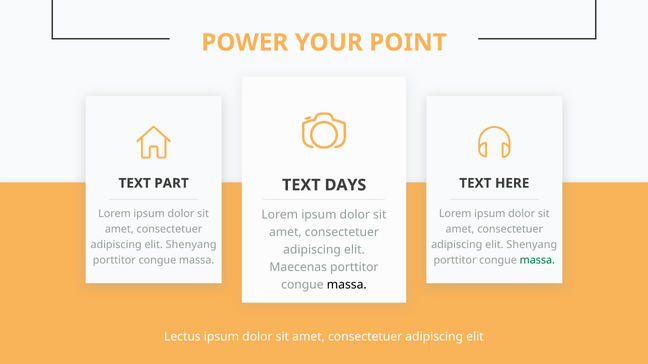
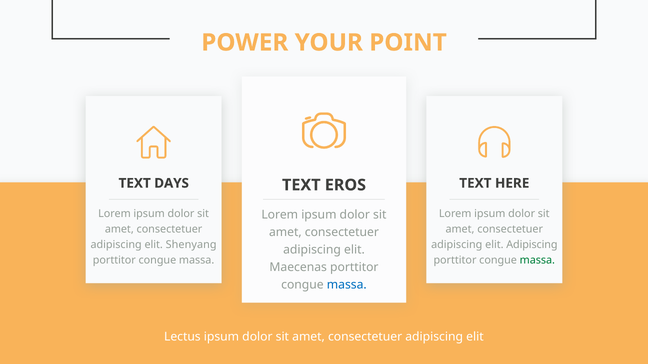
PART: PART -> DAYS
DAYS: DAYS -> EROS
Shenyang at (532, 245): Shenyang -> Adipiscing
massa at (347, 285) colour: black -> blue
